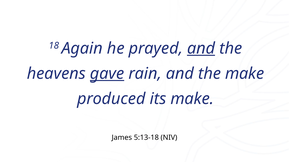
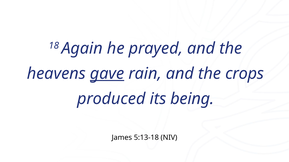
and at (201, 48) underline: present -> none
the make: make -> crops
its make: make -> being
